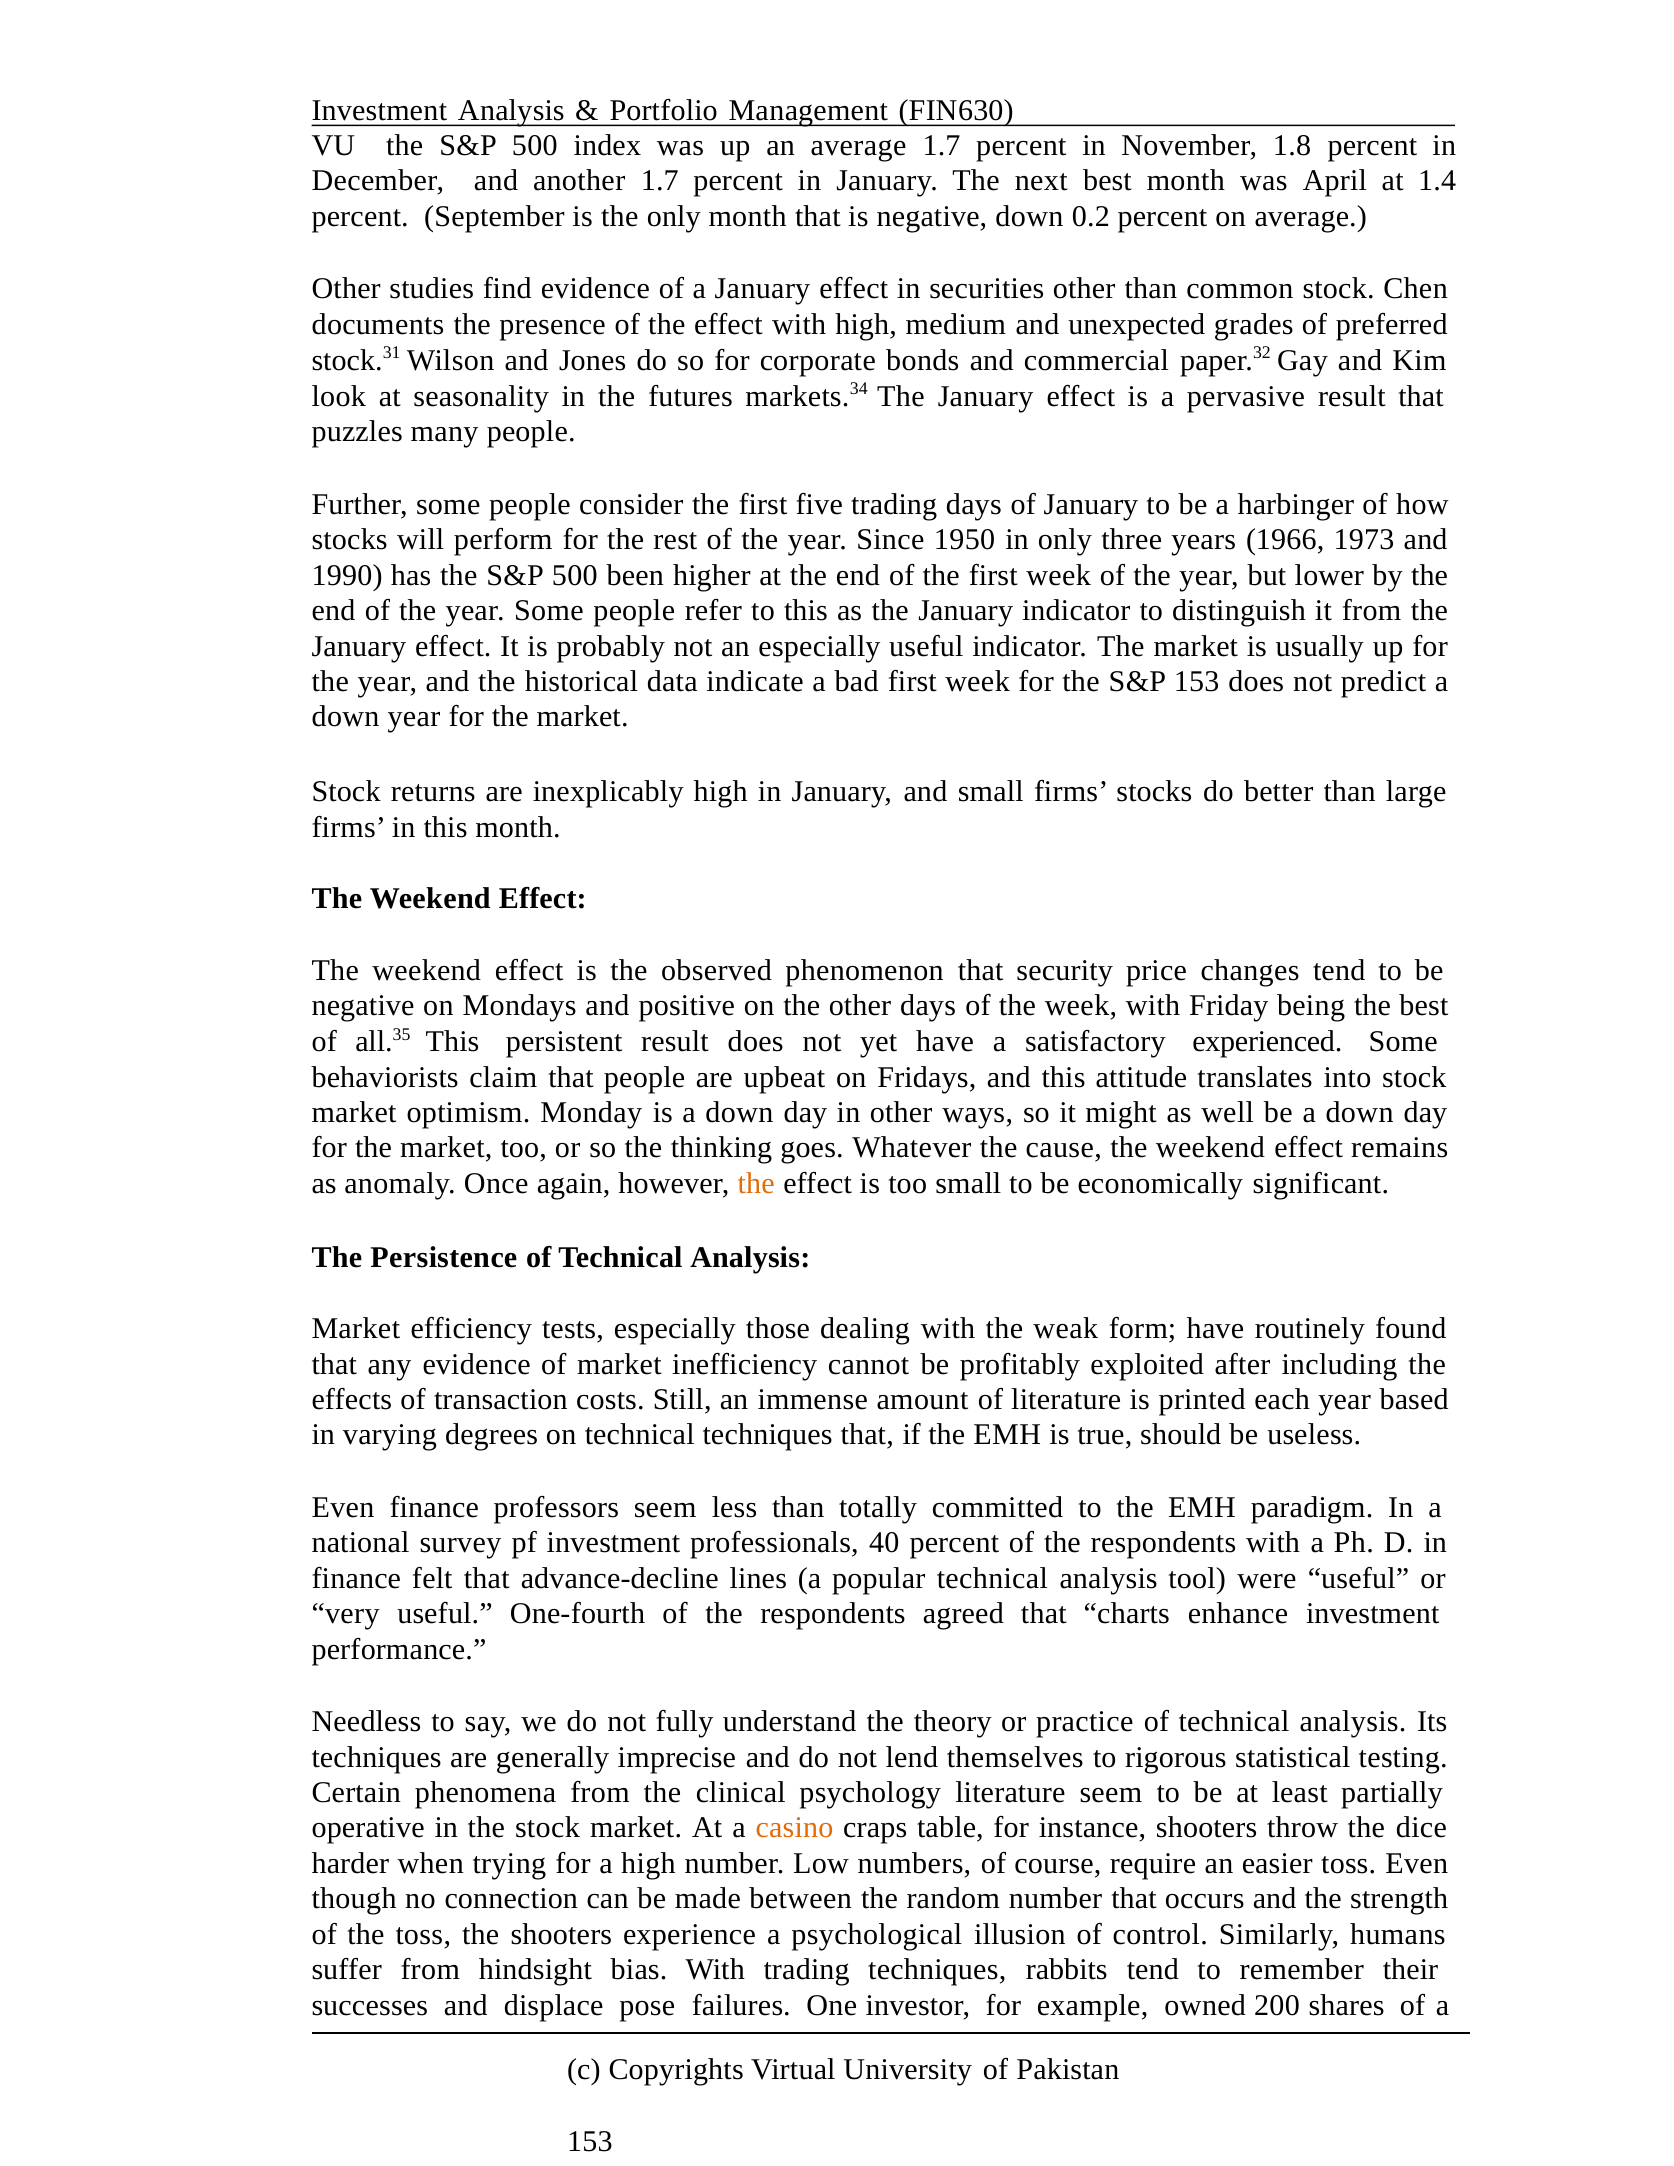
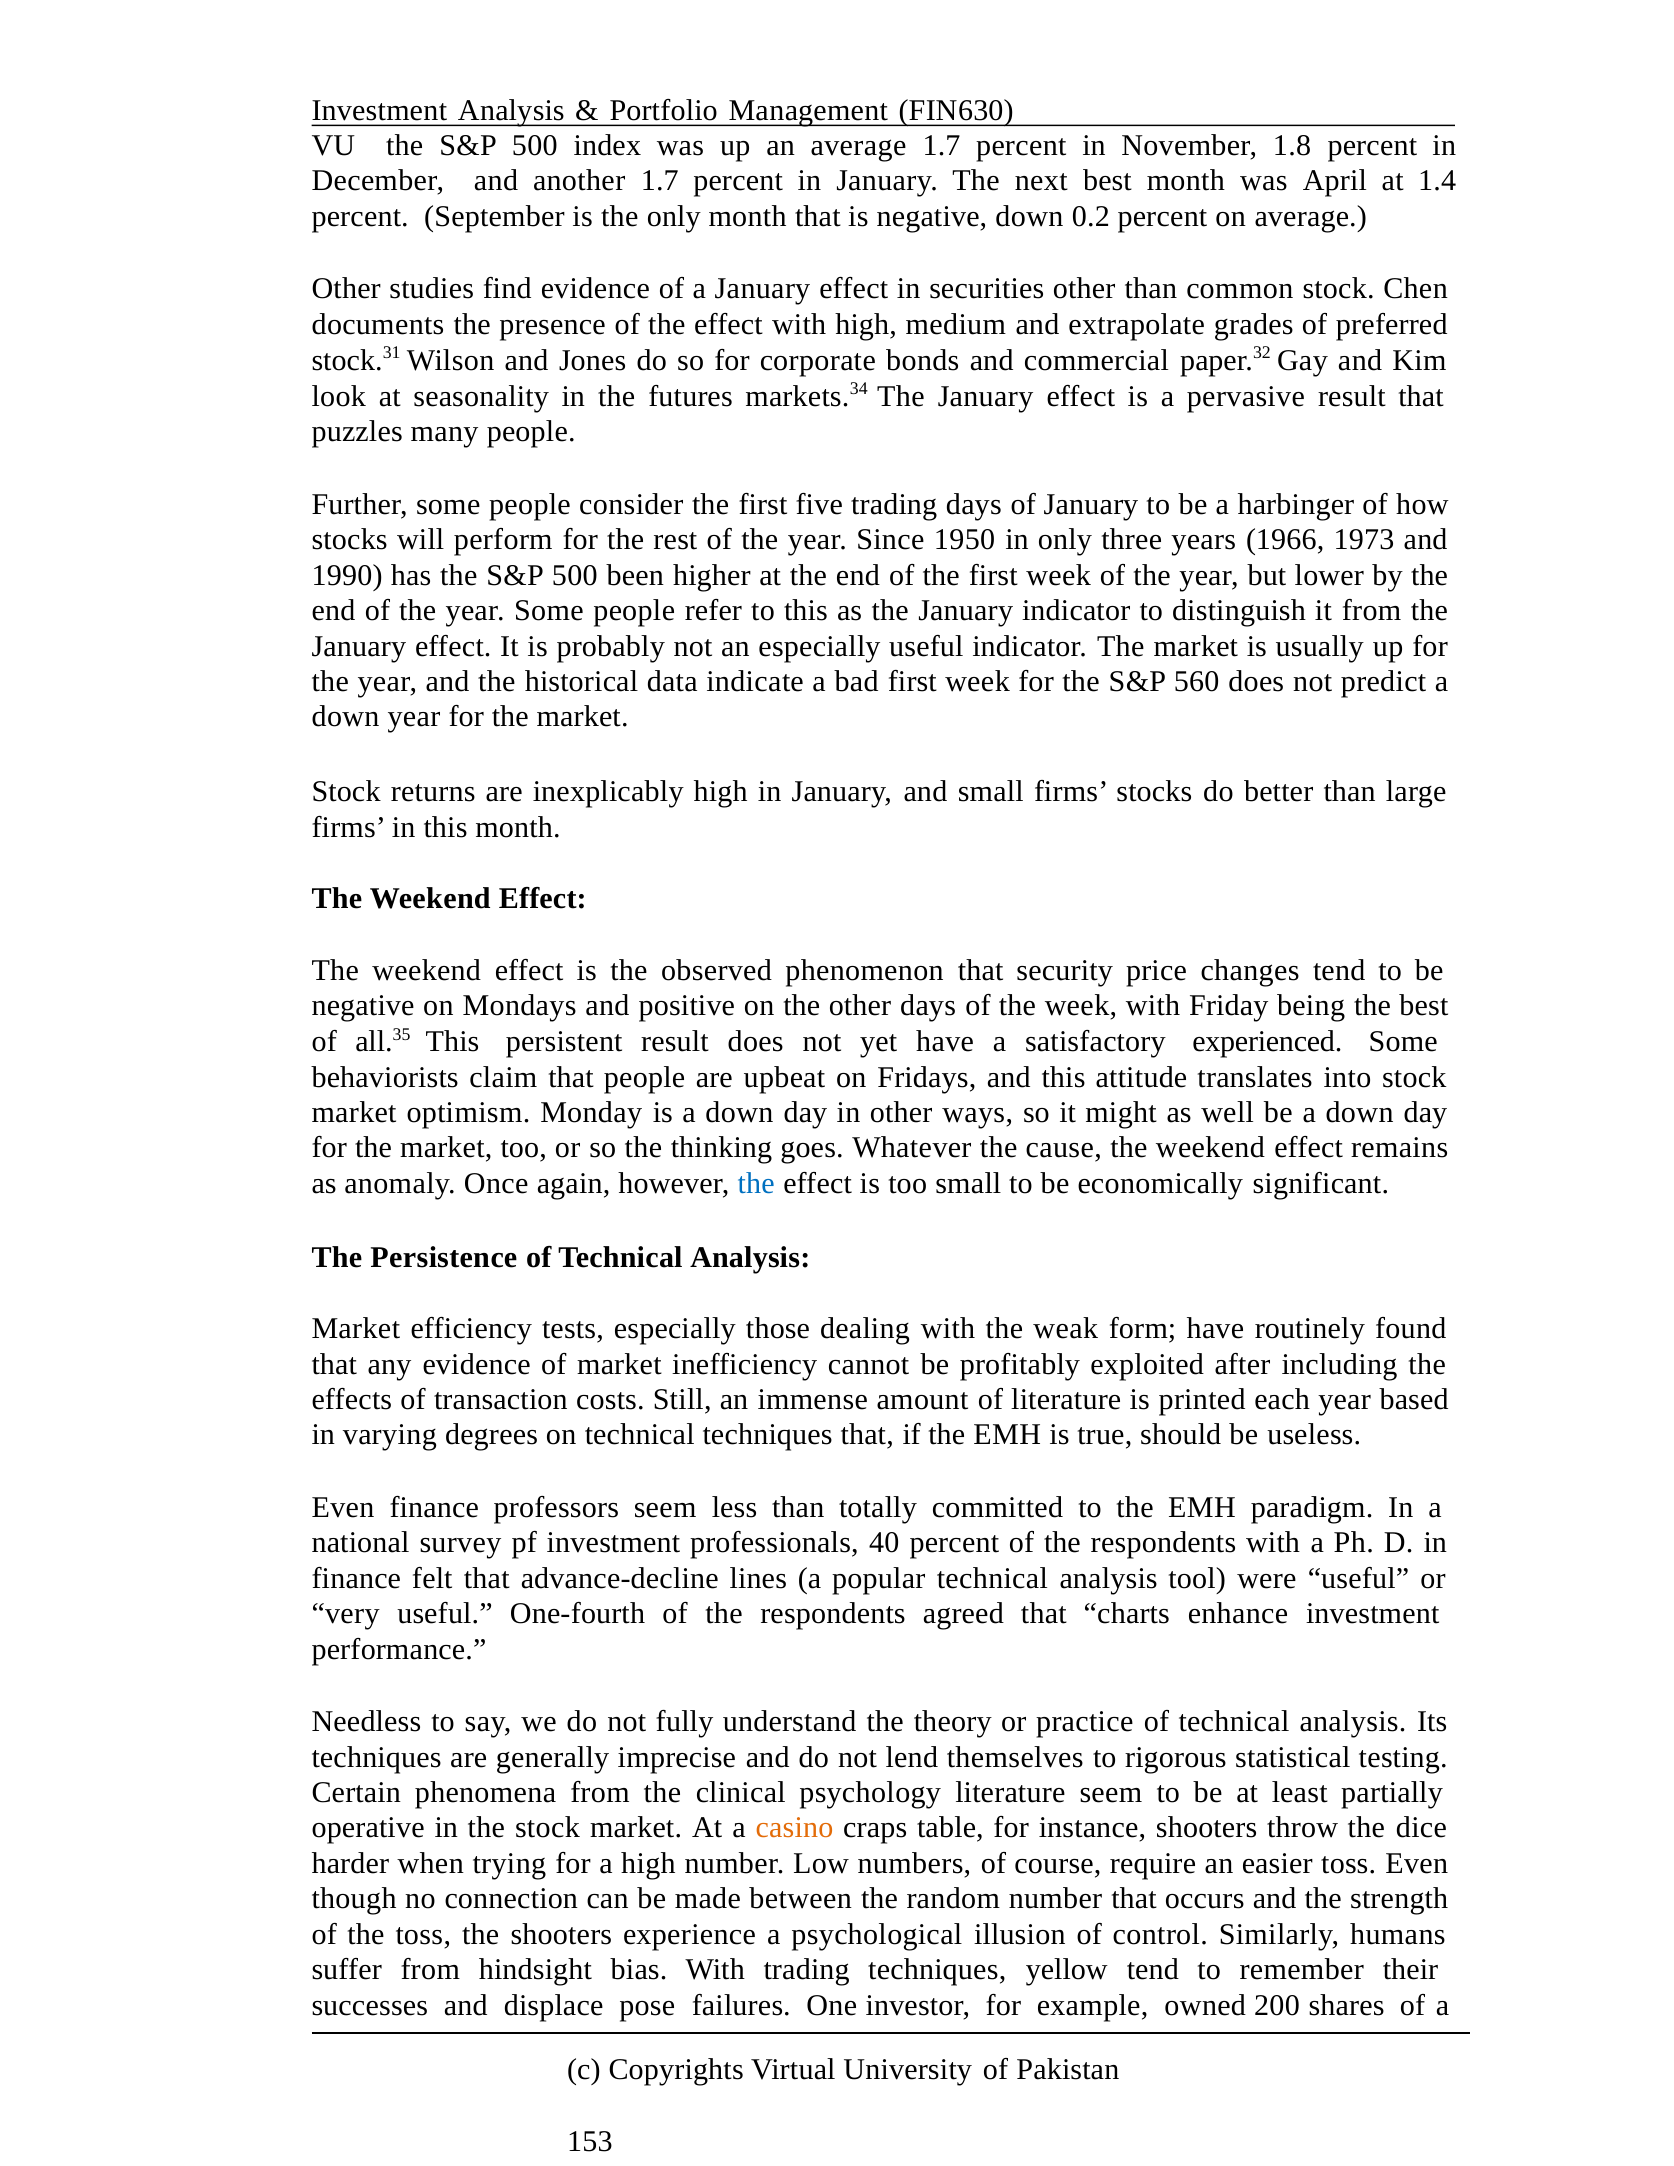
unexpected: unexpected -> extrapolate
S&P 153: 153 -> 560
the at (756, 1184) colour: orange -> blue
rabbits: rabbits -> yellow
